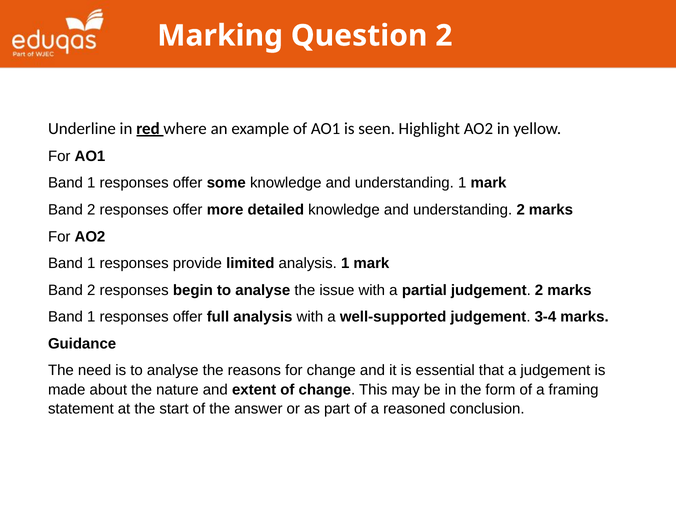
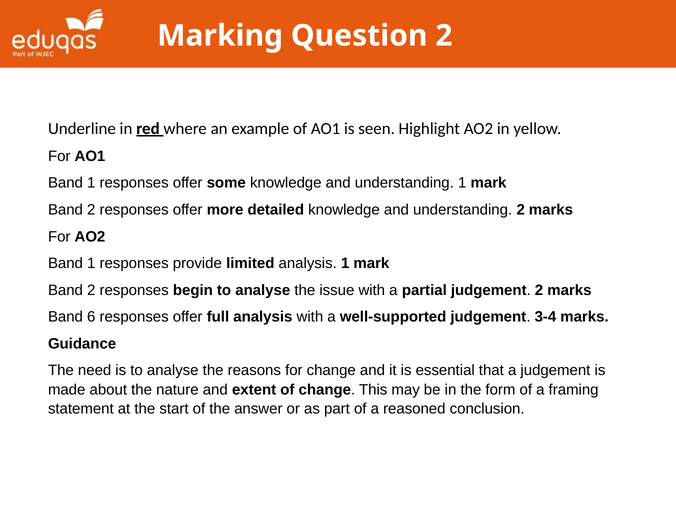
1 at (91, 317): 1 -> 6
